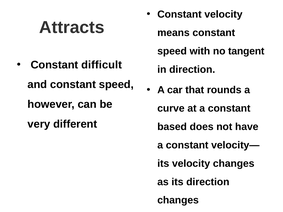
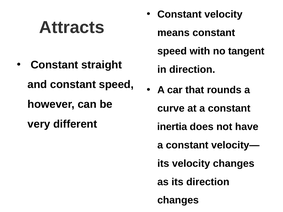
difficult: difficult -> straight
based: based -> inertia
